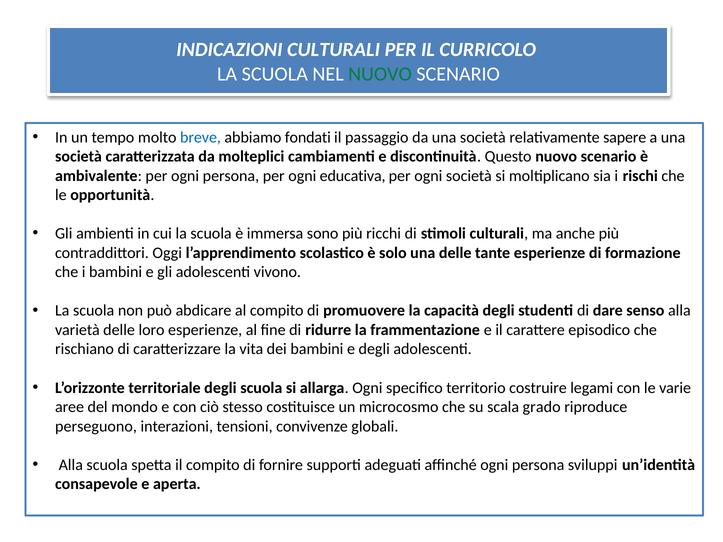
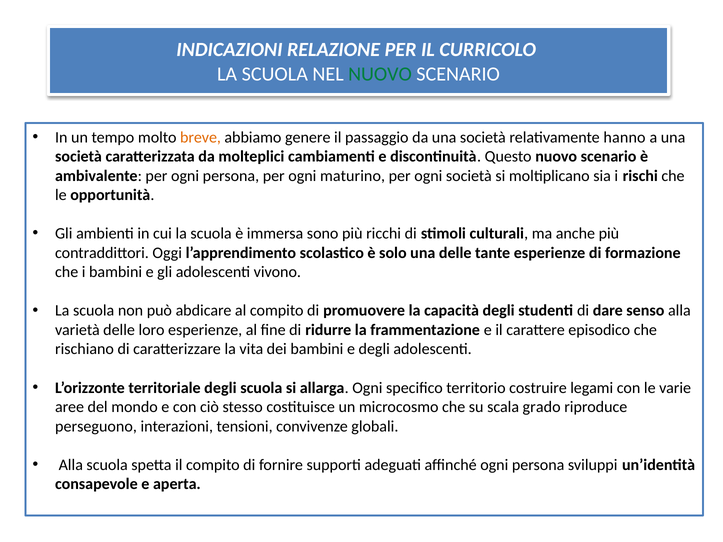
INDICAZIONI CULTURALI: CULTURALI -> RELAZIONE
breve colour: blue -> orange
fondati: fondati -> genere
sapere: sapere -> hanno
educativa: educativa -> maturino
